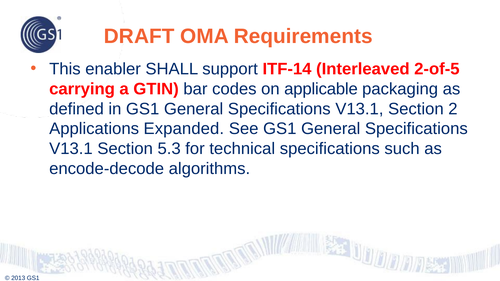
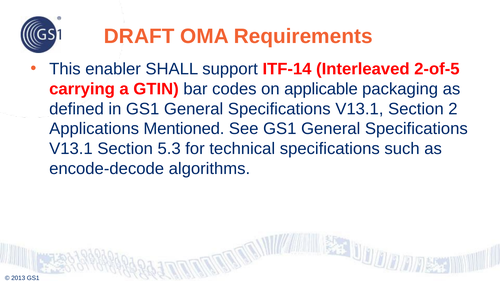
Expanded: Expanded -> Mentioned
